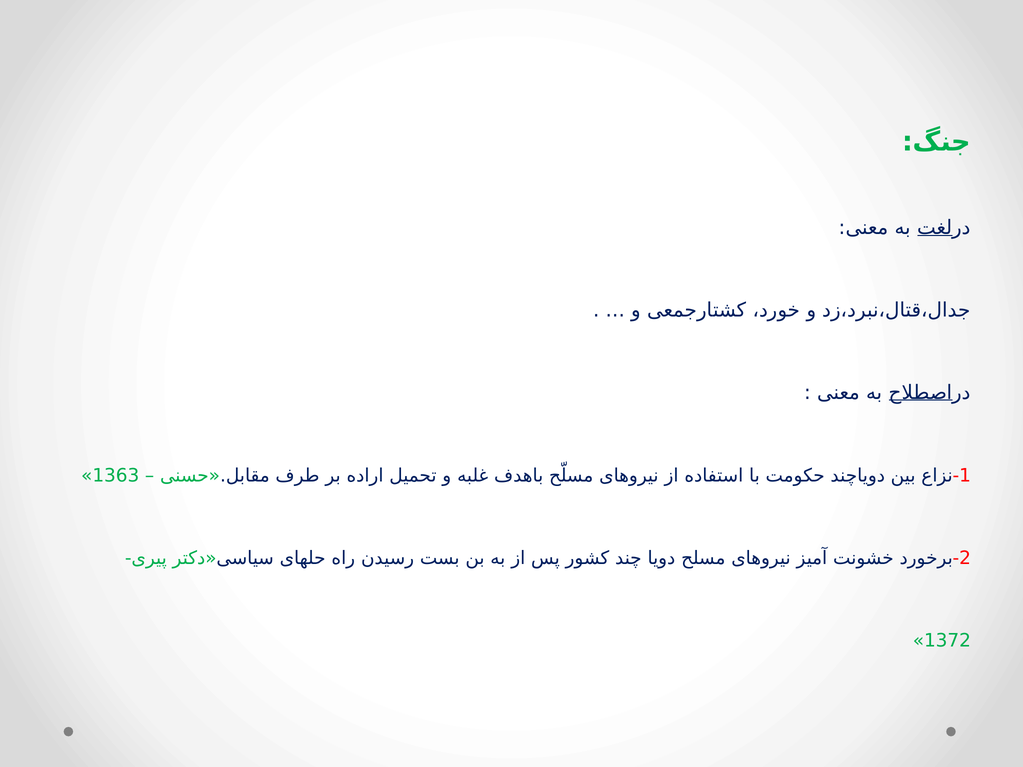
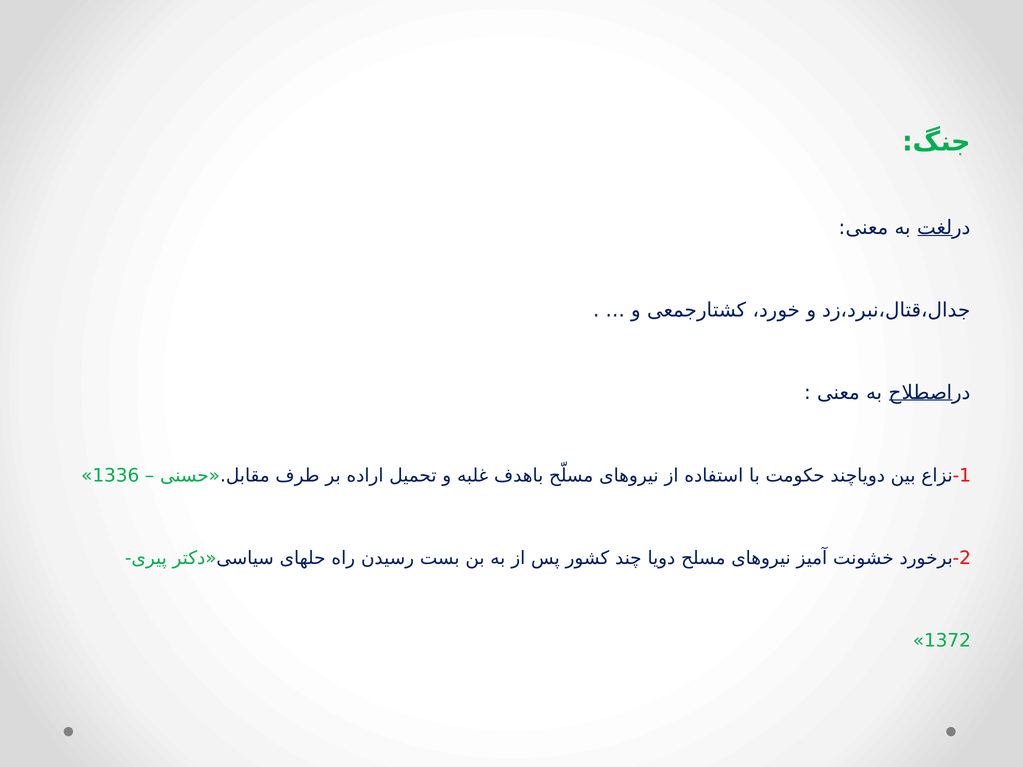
1363: 1363 -> 1336
